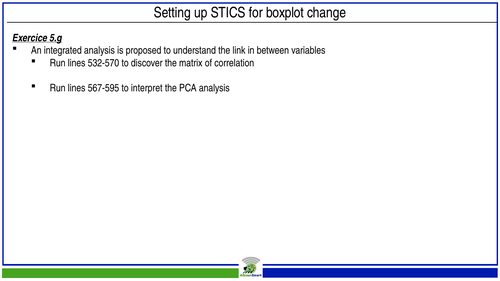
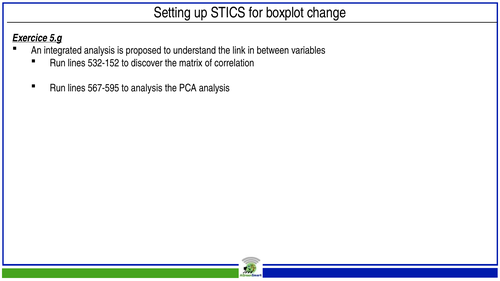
532-570: 532-570 -> 532-152
to interpret: interpret -> analysis
